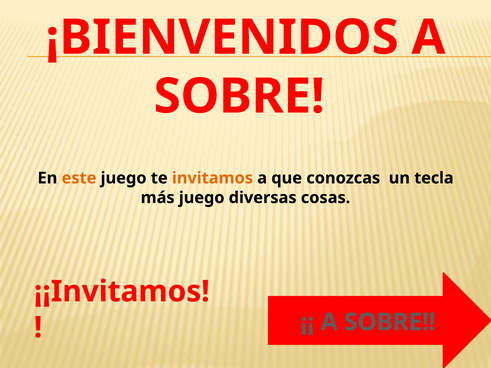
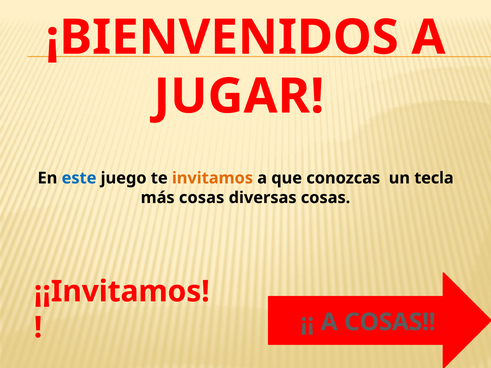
SOBRE at (239, 96): SOBRE -> JUGAR
este colour: orange -> blue
más juego: juego -> cosas
SOBRE at (390, 322): SOBRE -> COSAS
